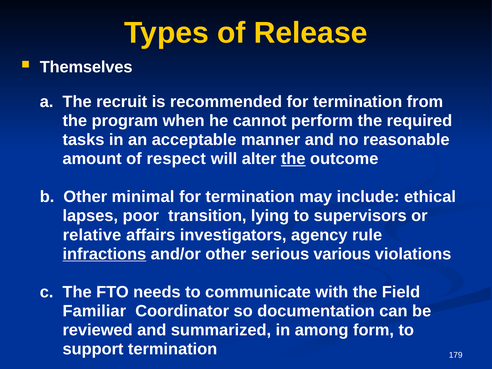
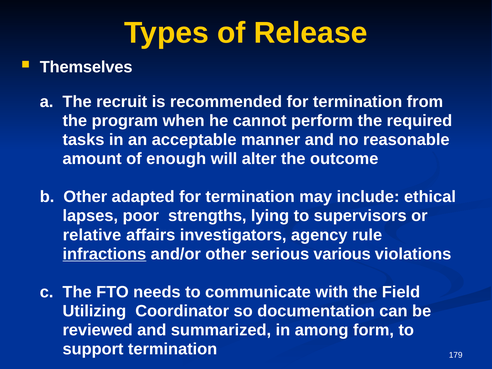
respect: respect -> enough
the at (293, 159) underline: present -> none
minimal: minimal -> adapted
transition: transition -> strengths
Familiar: Familiar -> Utilizing
